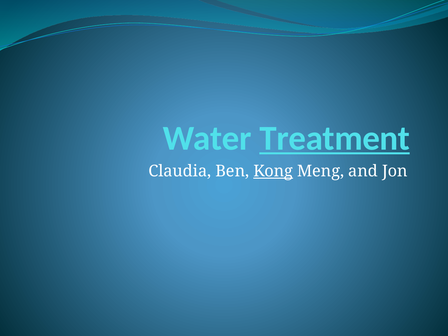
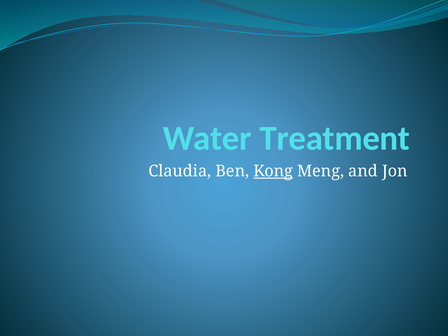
Treatment underline: present -> none
